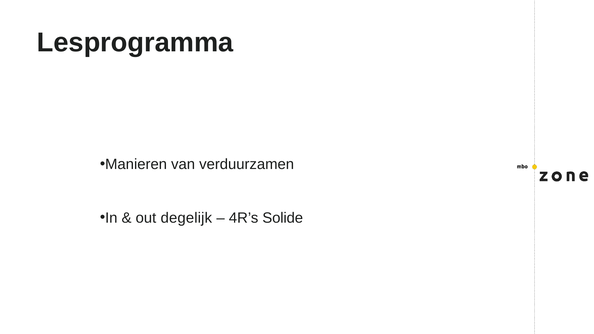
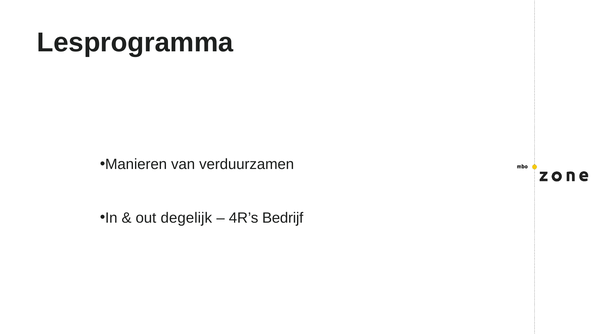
Solide: Solide -> Bedrijf
